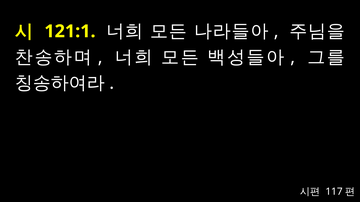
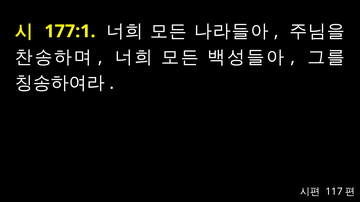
121:1: 121:1 -> 177:1
